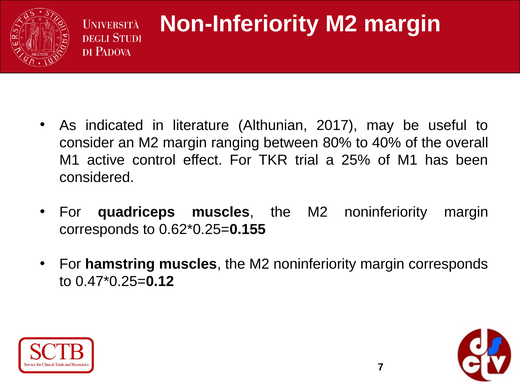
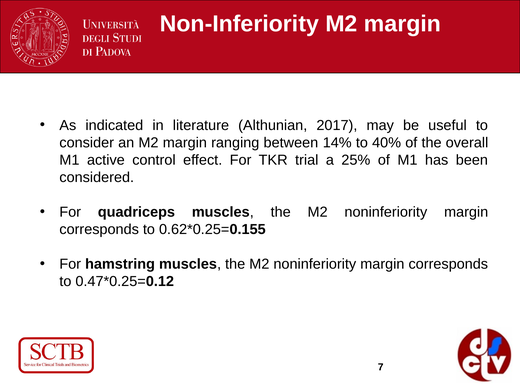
80%: 80% -> 14%
